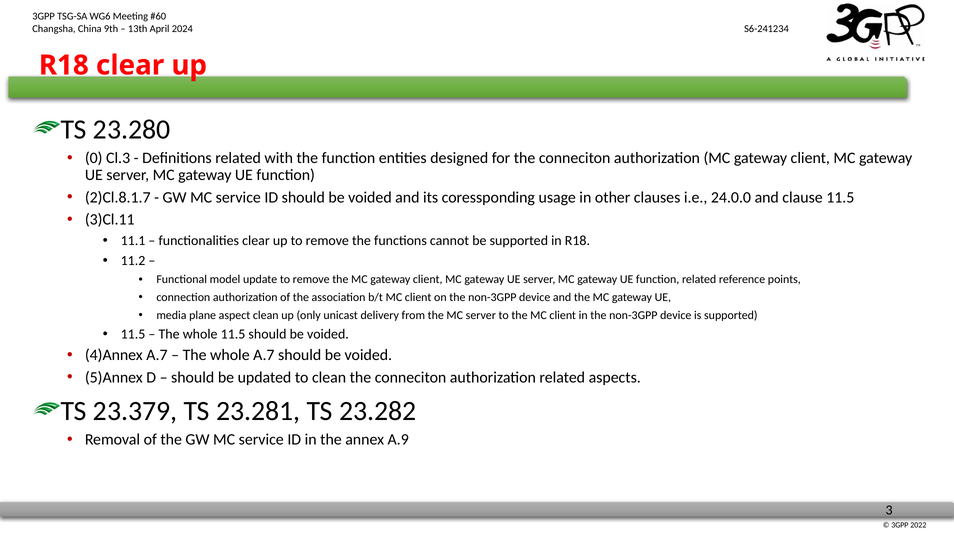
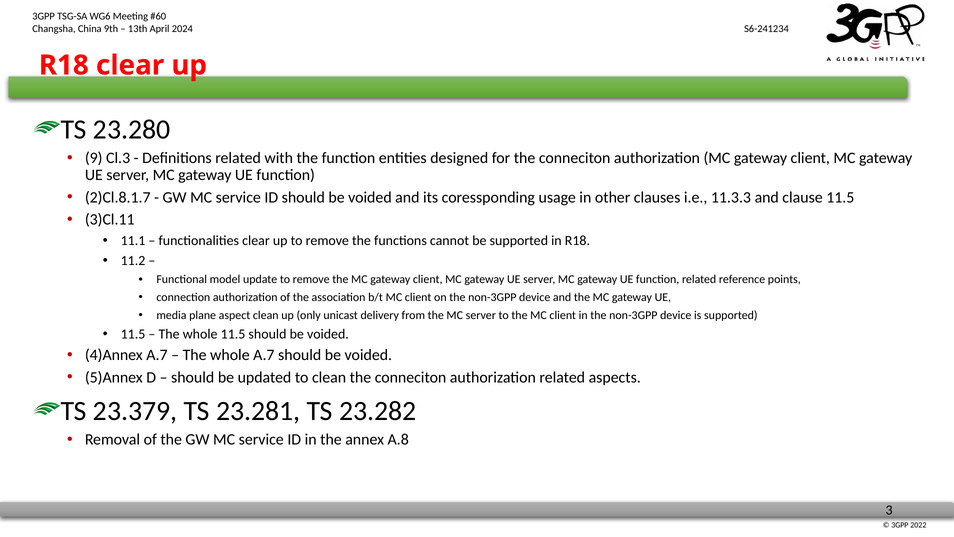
0: 0 -> 9
24.0.0: 24.0.0 -> 11.3.3
A.9: A.9 -> A.8
